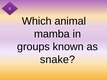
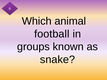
mamba: mamba -> football
